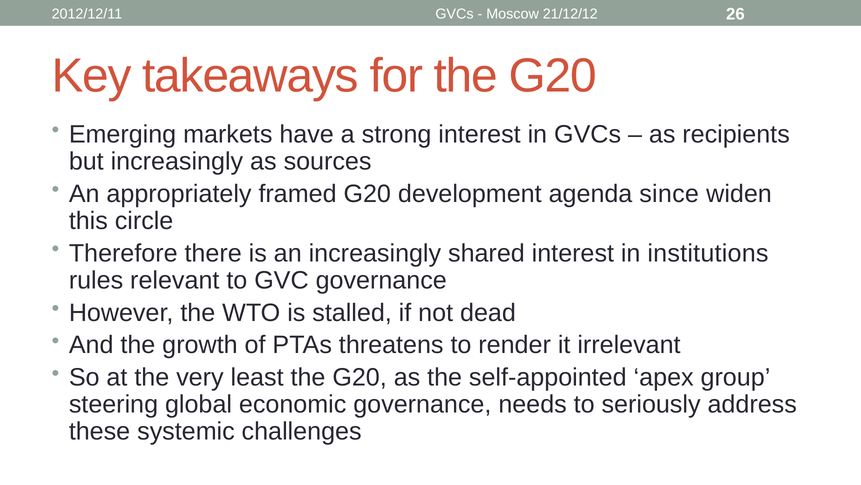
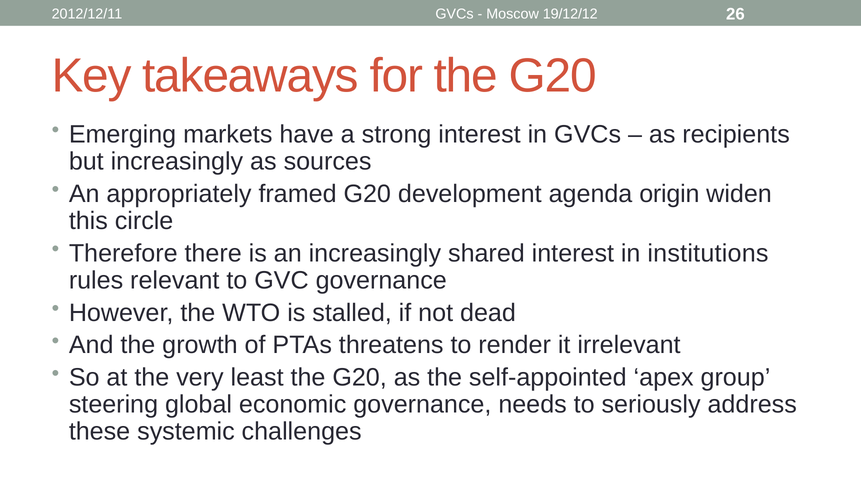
21/12/12: 21/12/12 -> 19/12/12
since: since -> origin
